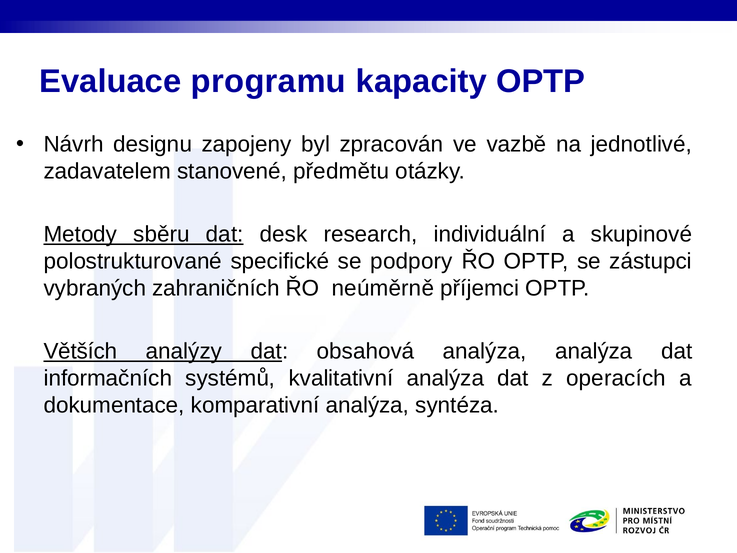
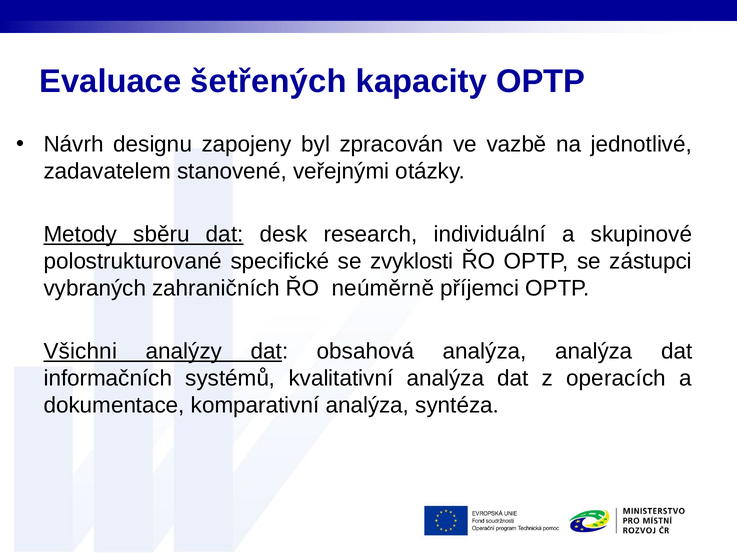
programu: programu -> šetřených
předmětu: předmětu -> veřejnými
podpory: podpory -> zvyklosti
Větších: Větších -> Všichni
